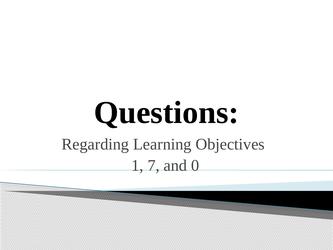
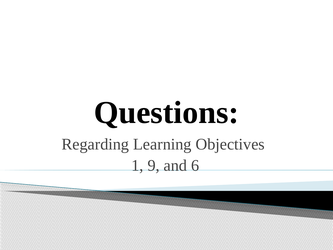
7: 7 -> 9
0: 0 -> 6
